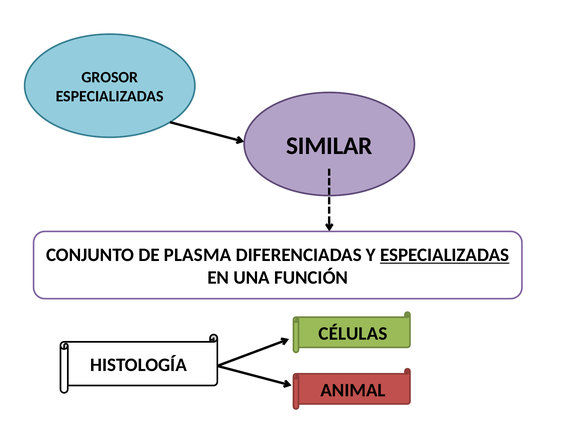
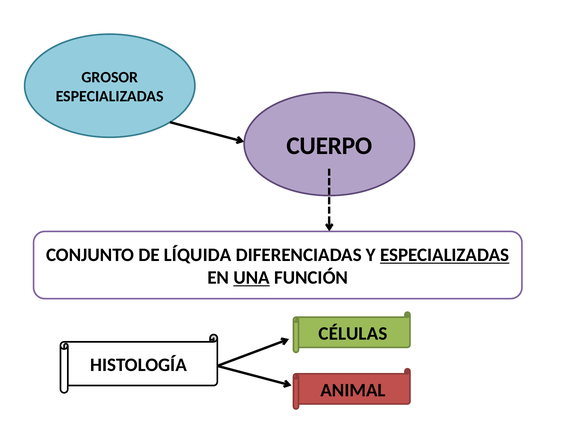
SIMILAR: SIMILAR -> CUERPO
PLASMA: PLASMA -> LÍQUIDA
UNA underline: none -> present
